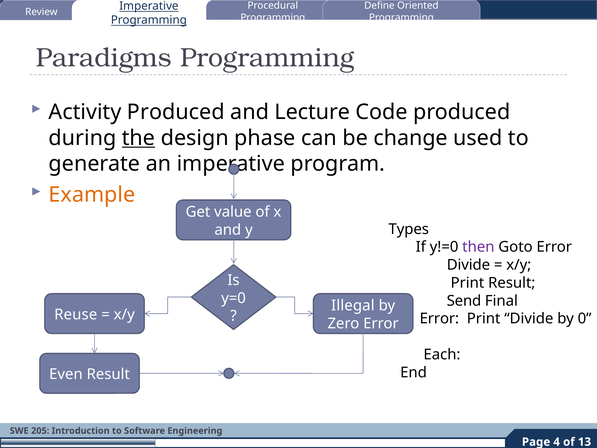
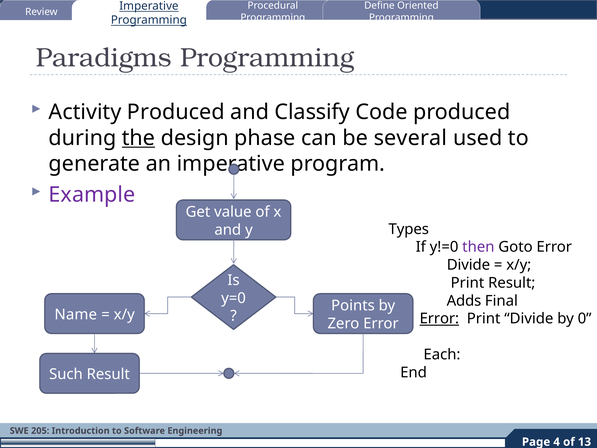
Lecture: Lecture -> Classify
change: change -> several
Example colour: orange -> purple
Send: Send -> Adds
Illegal: Illegal -> Points
Reuse: Reuse -> Name
Error at (439, 319) underline: none -> present
Even: Even -> Such
